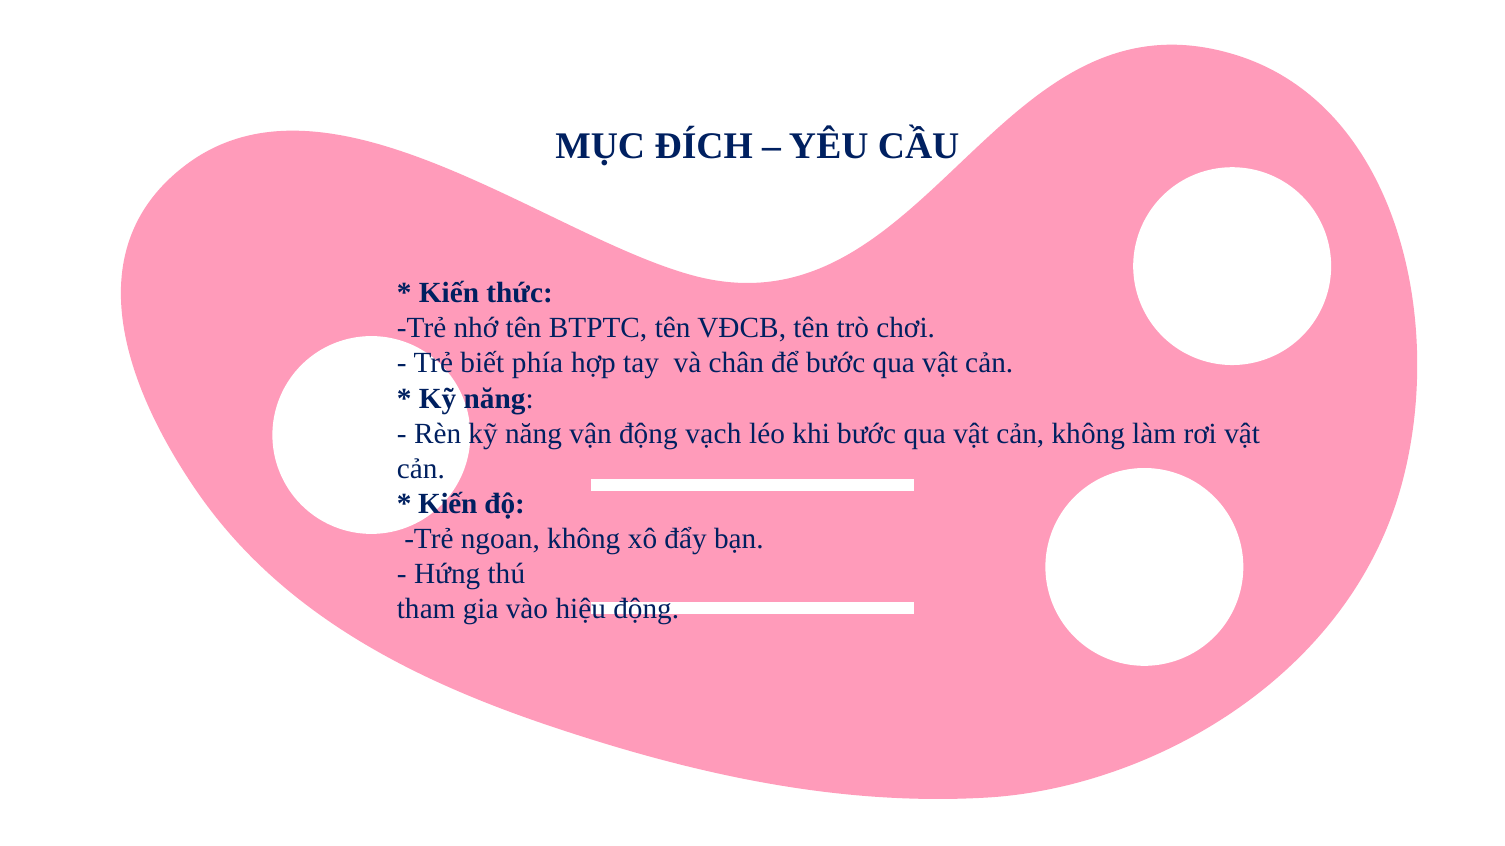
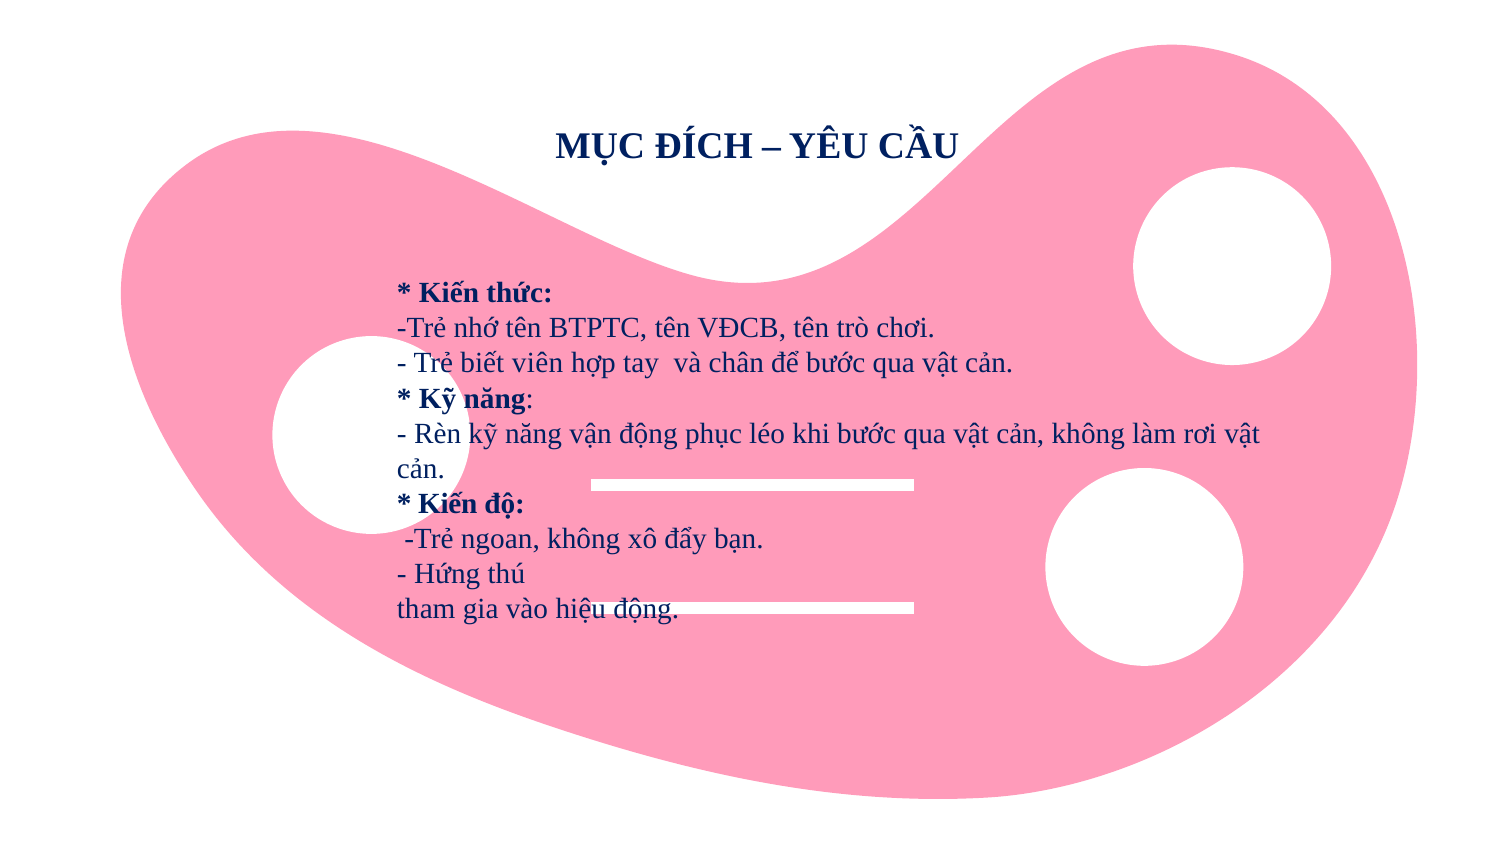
phía: phía -> viên
vạch: vạch -> phục
